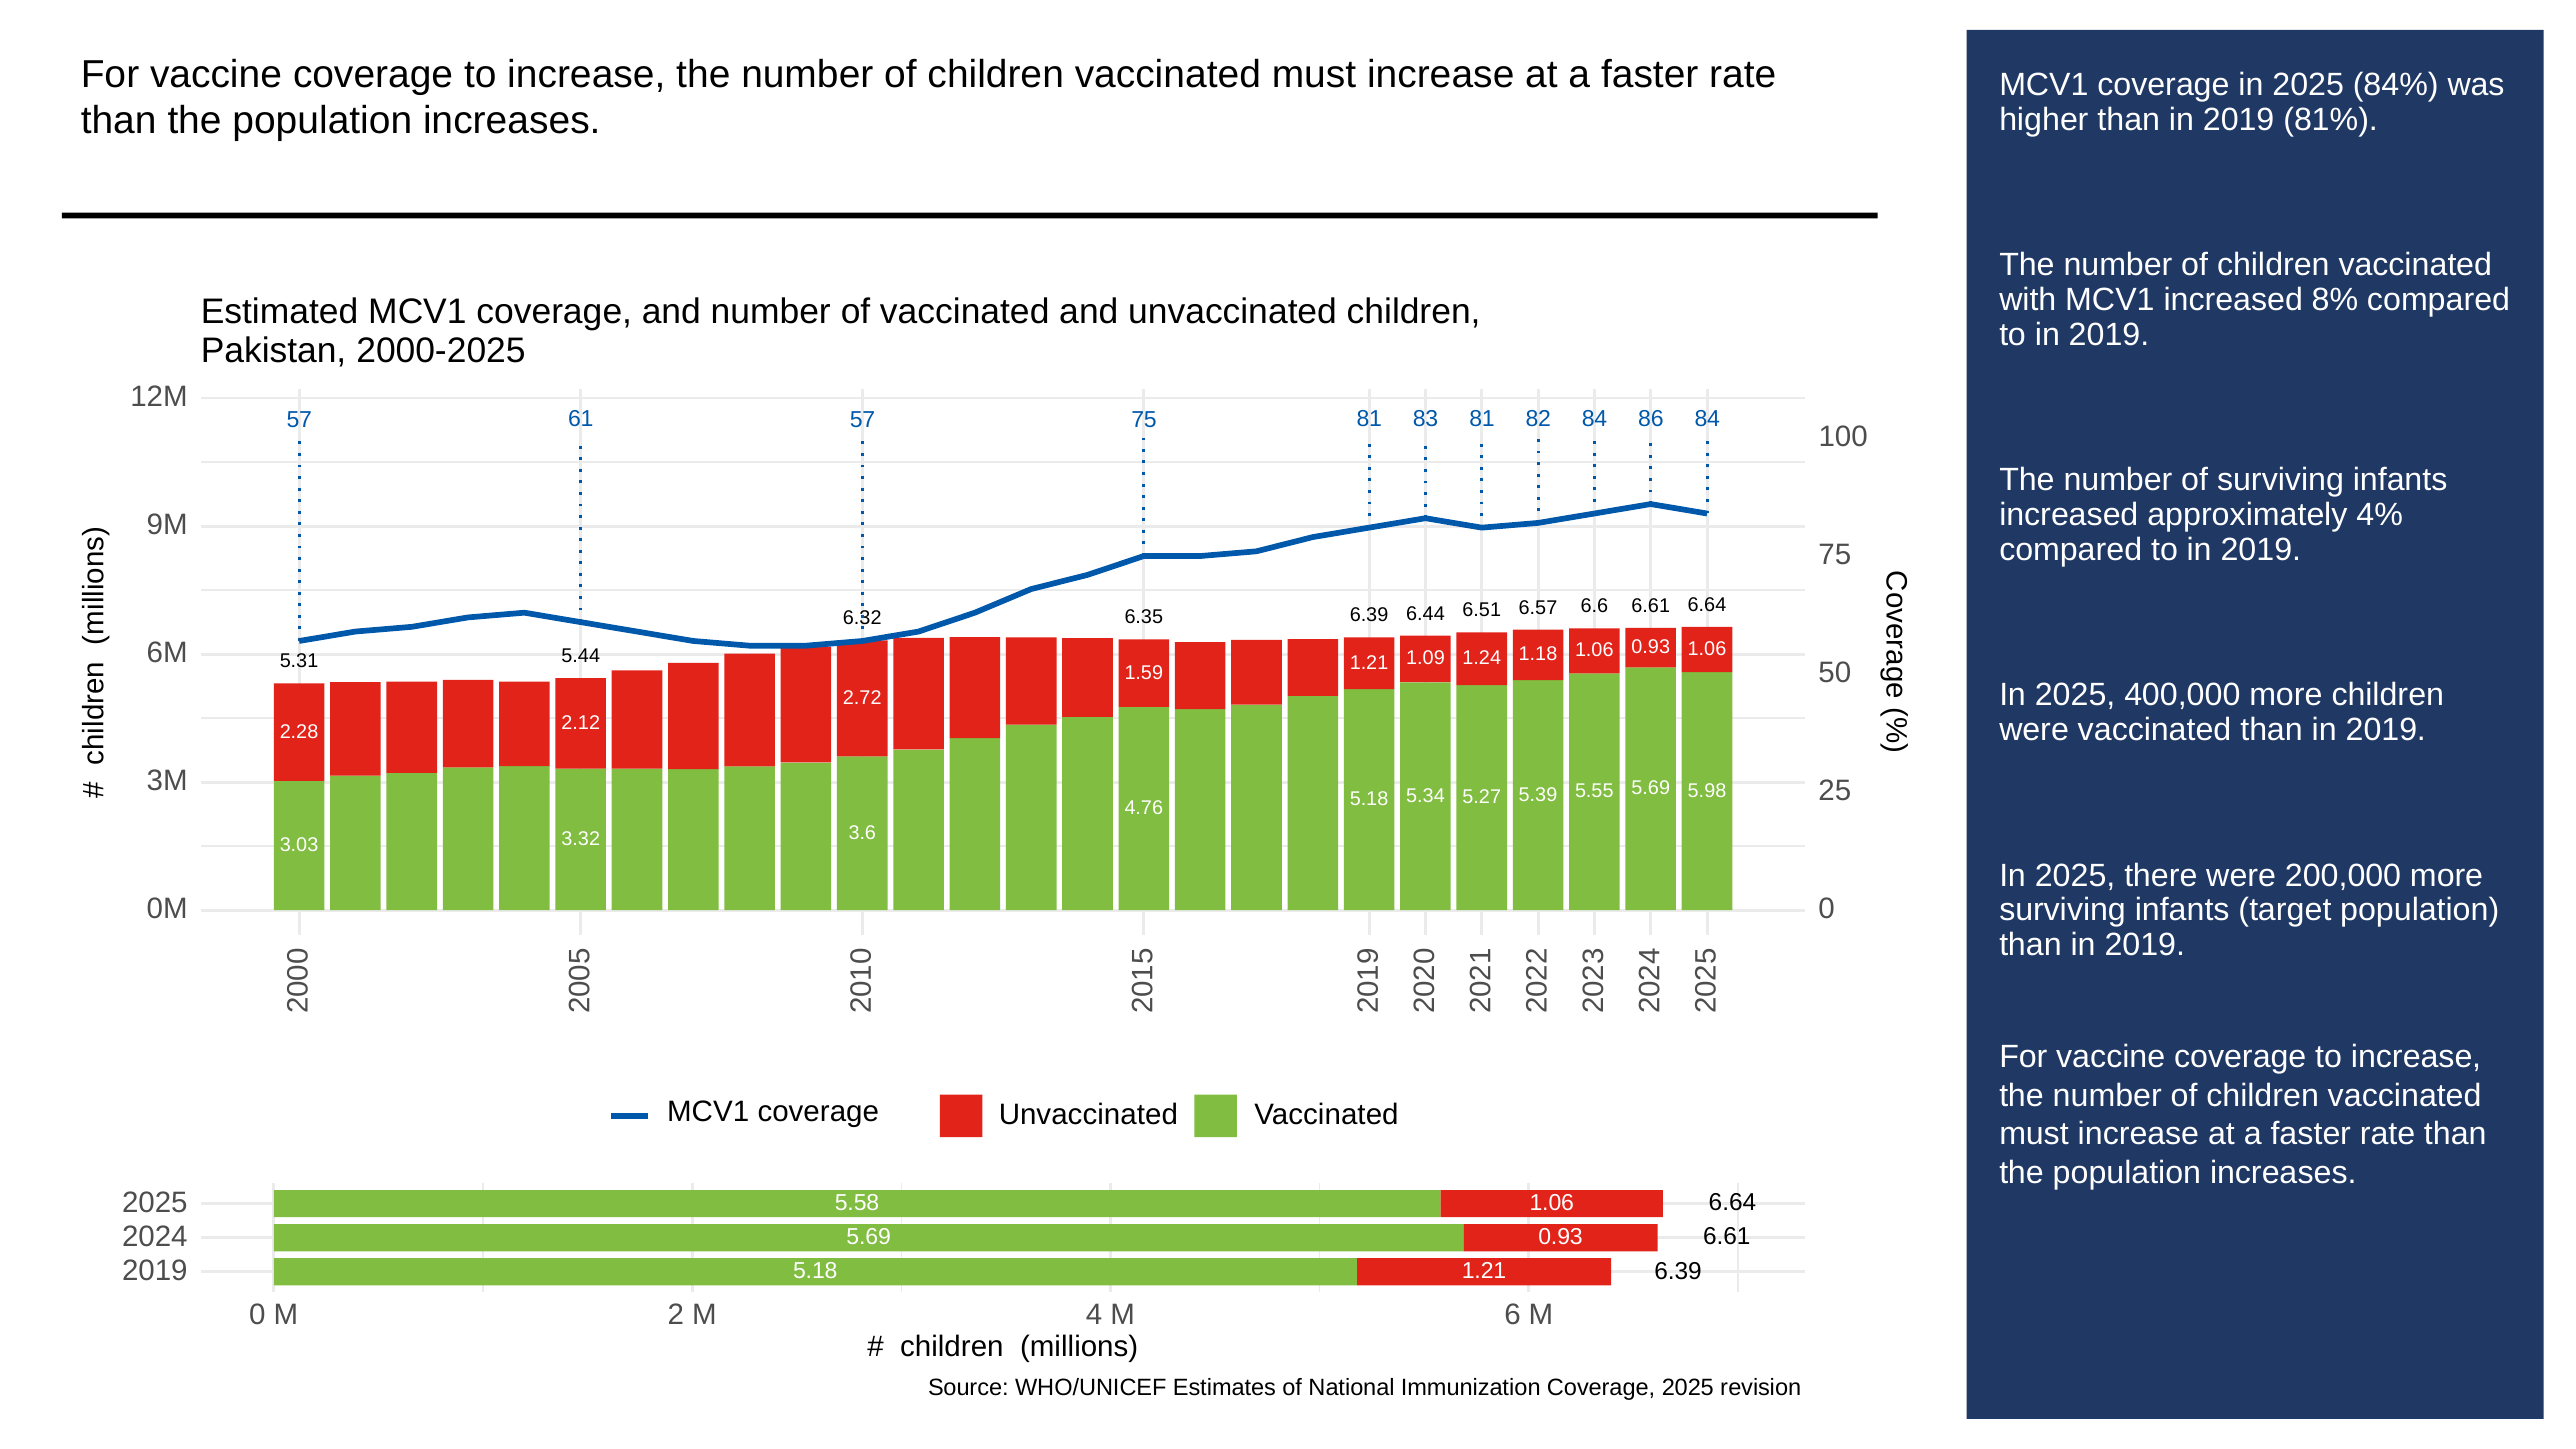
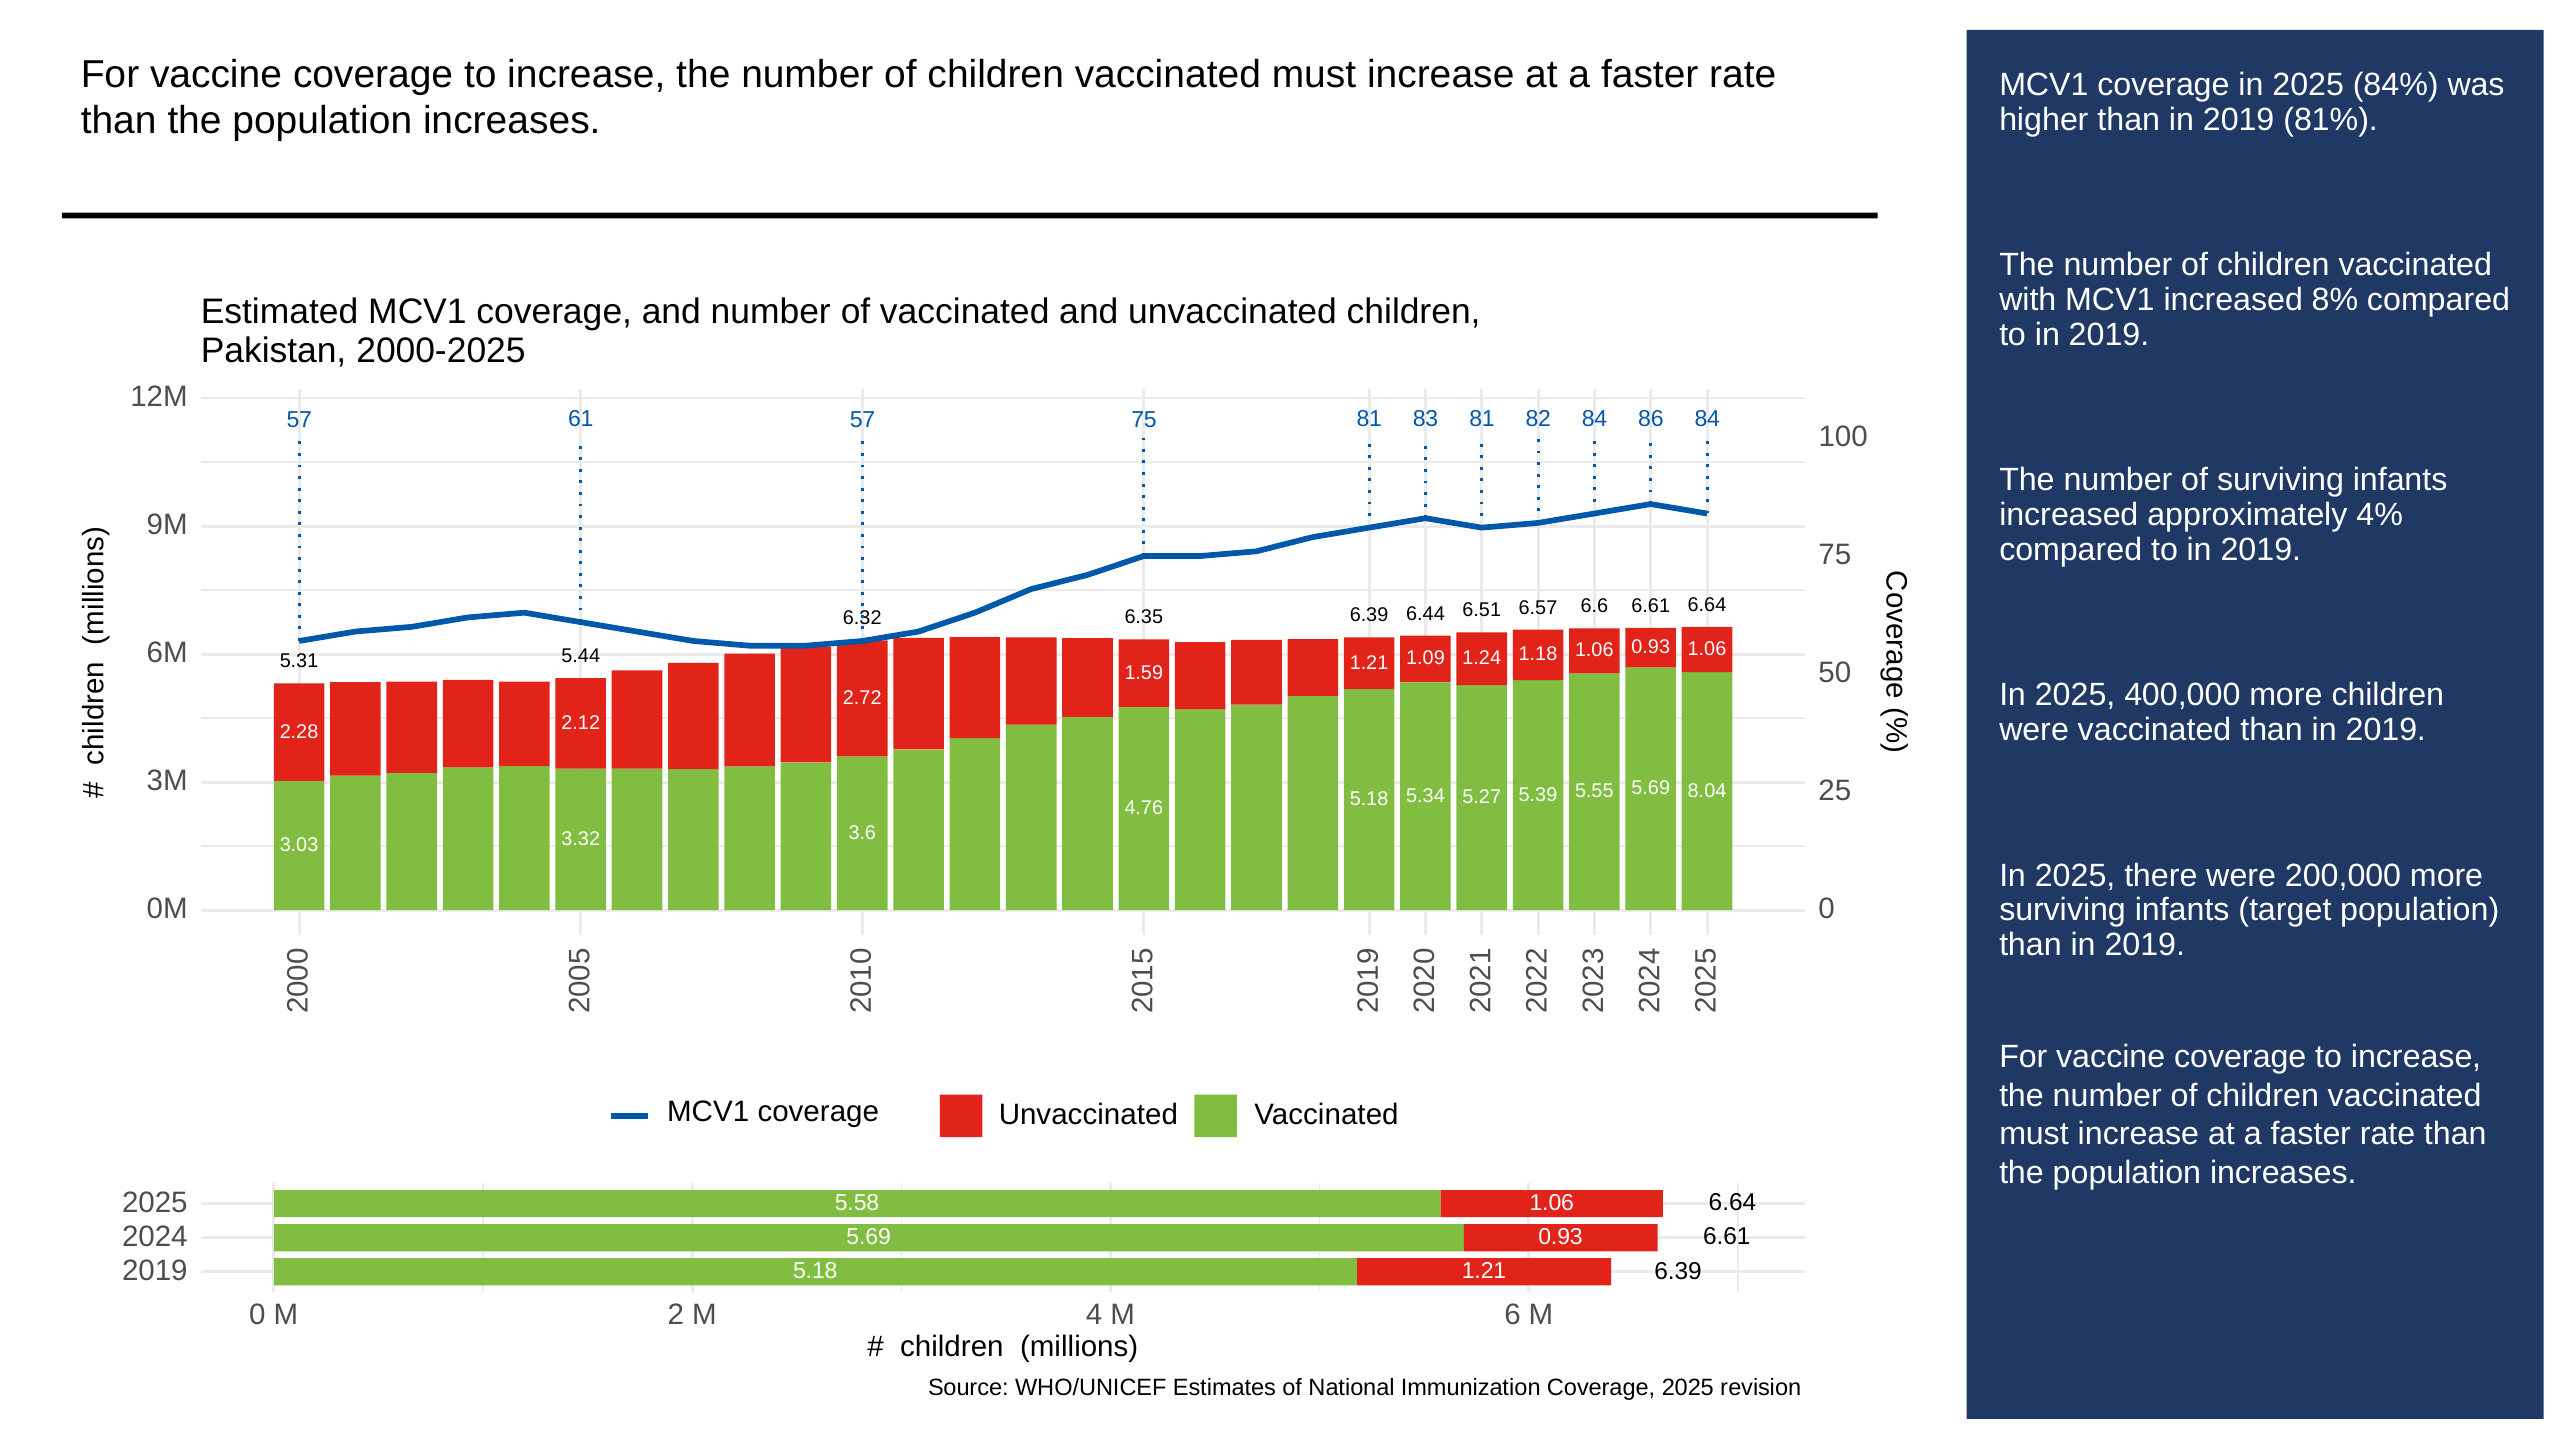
5.98: 5.98 -> 8.04
